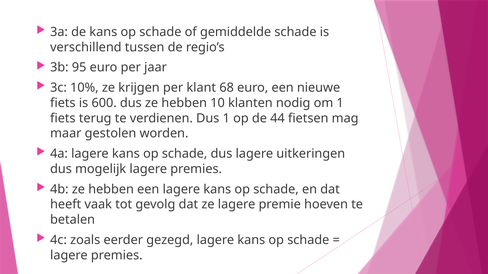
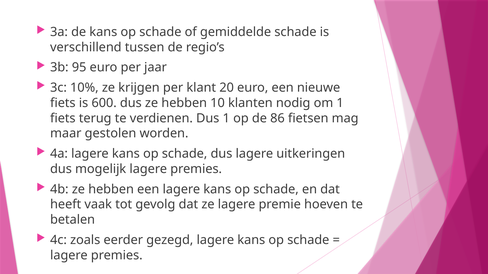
68: 68 -> 20
44: 44 -> 86
